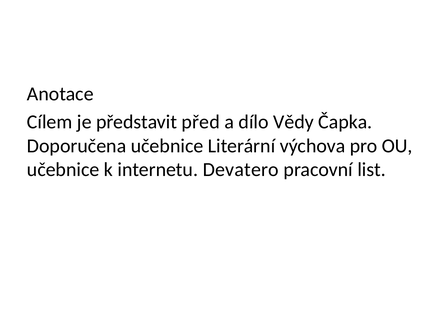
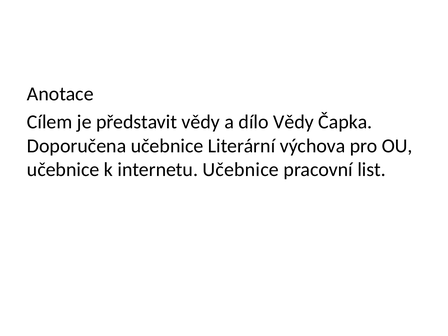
představit před: před -> vědy
internetu Devatero: Devatero -> Učebnice
